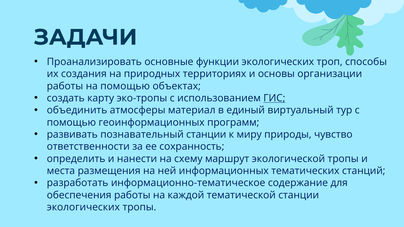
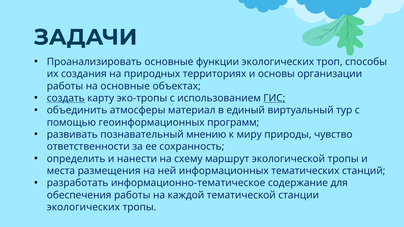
на помощью: помощью -> основные
создать underline: none -> present
познавательный станции: станции -> мнению
